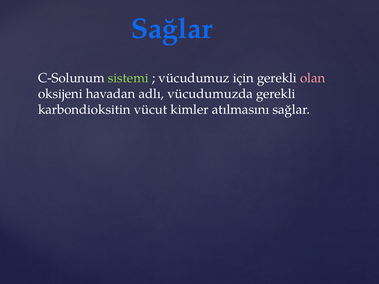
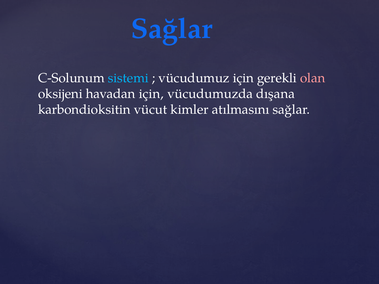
sistemi colour: light green -> light blue
havadan adlı: adlı -> için
vücudumuzda gerekli: gerekli -> dışana
